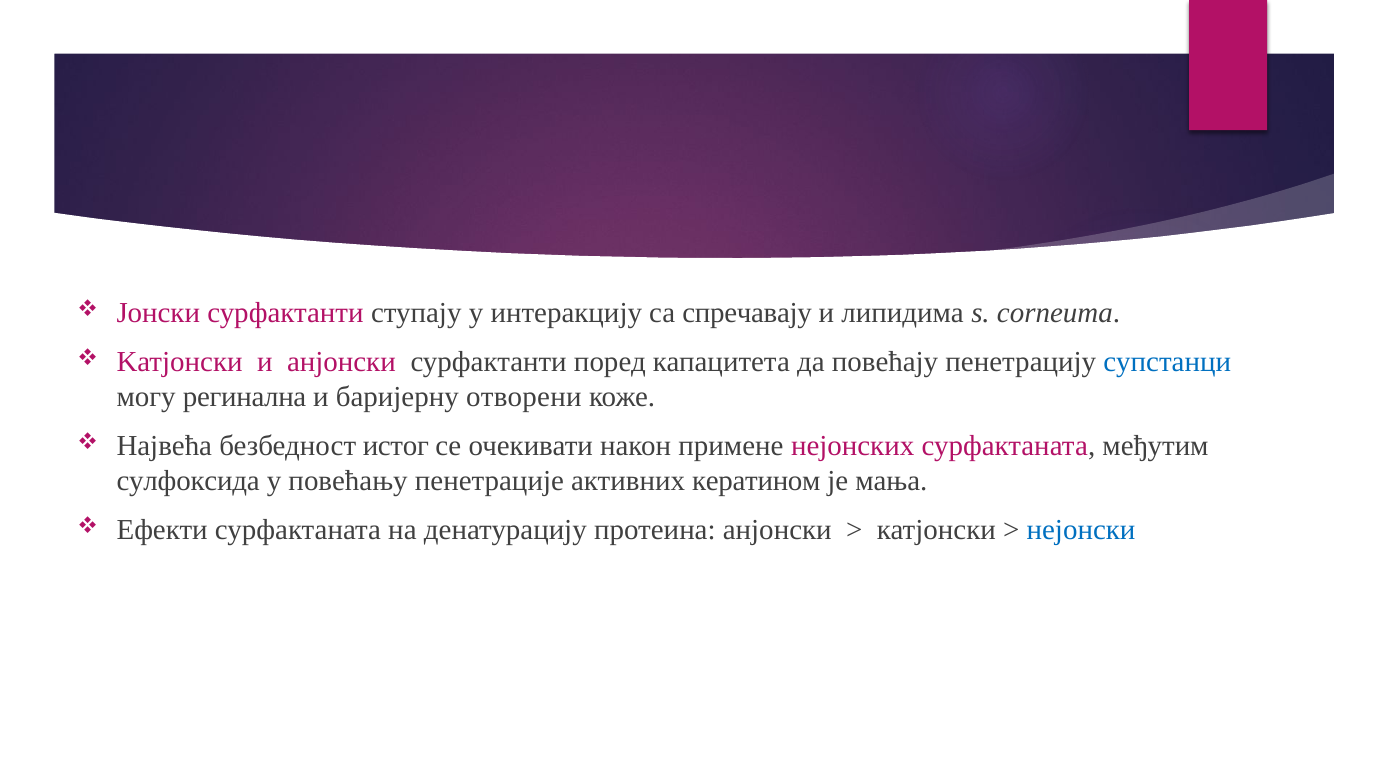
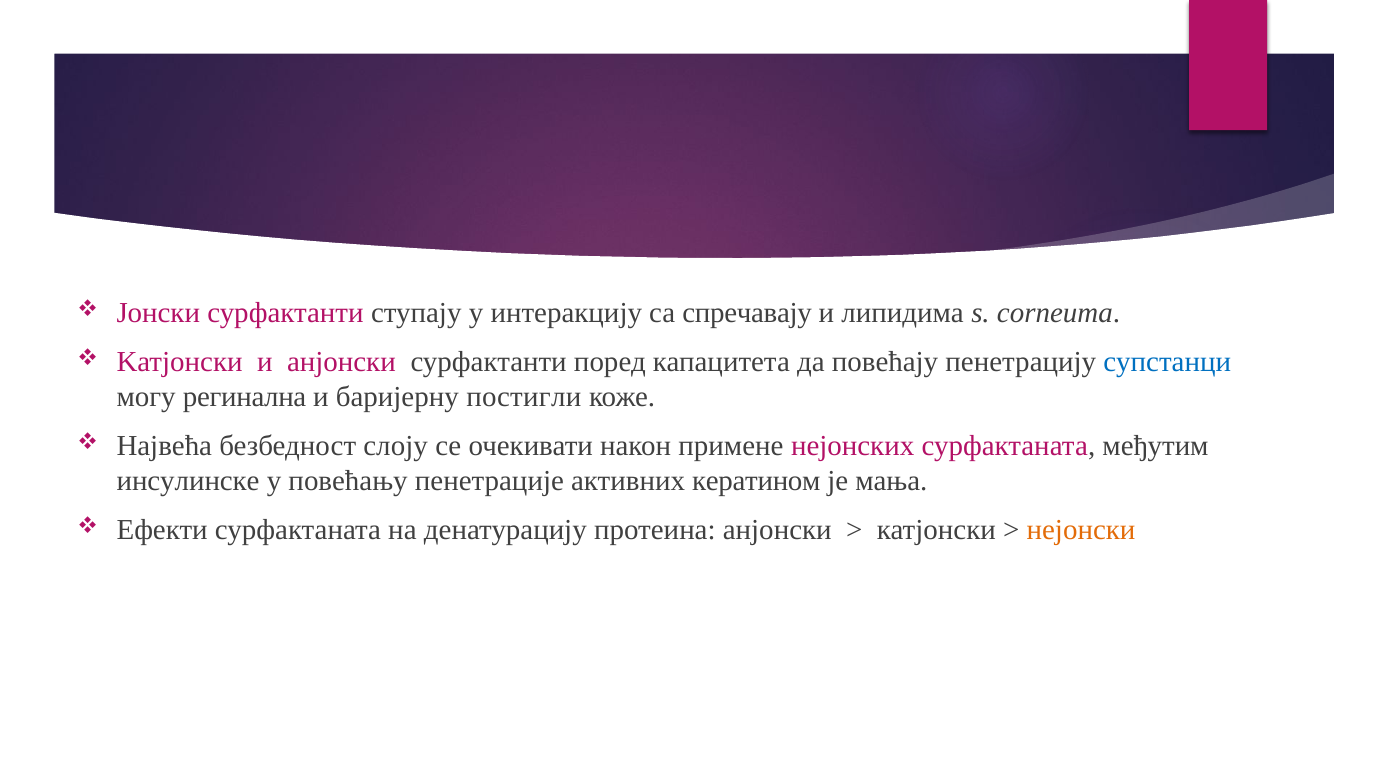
отворени: отворени -> постигли
истог: истог -> слоју
сулфоксида: сулфоксида -> инсулинске
нејонски colour: blue -> orange
